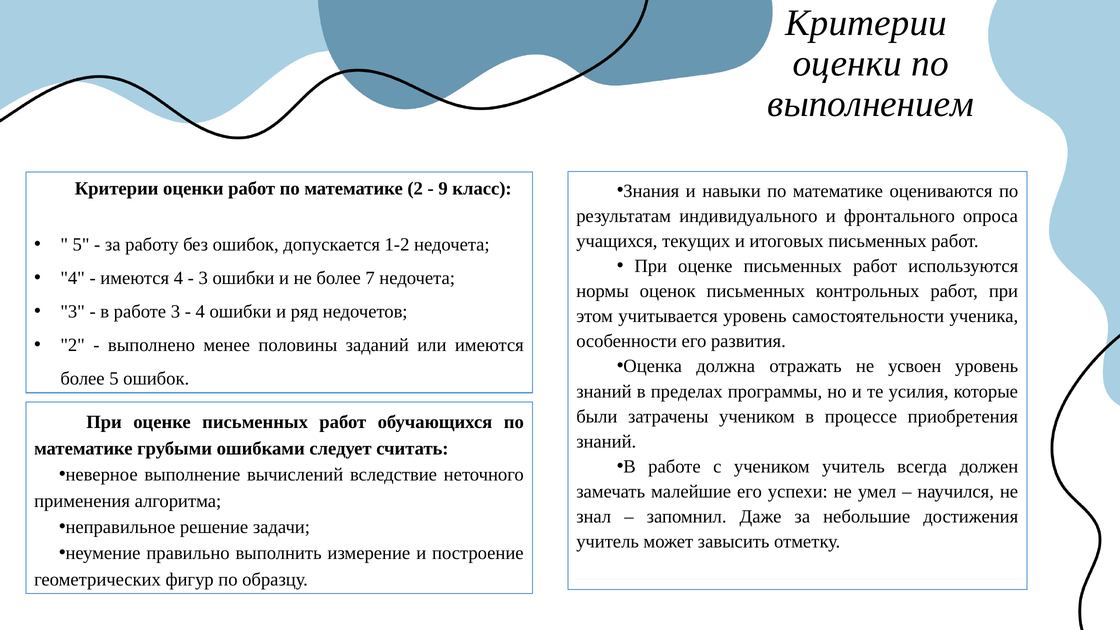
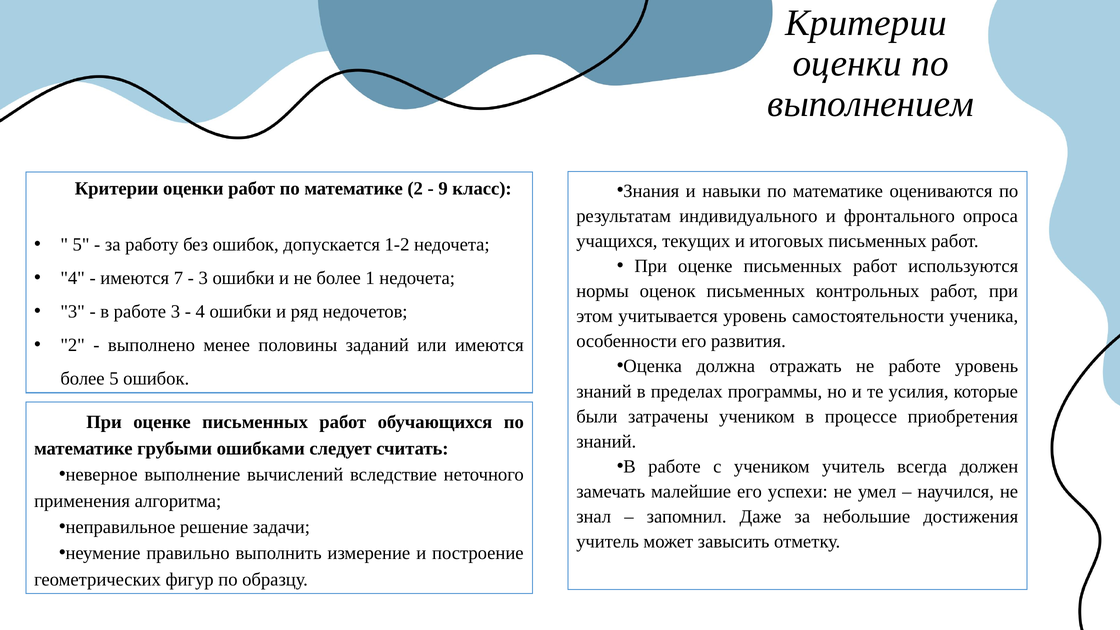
имеются 4: 4 -> 7
7: 7 -> 1
не усвоен: усвоен -> работе
